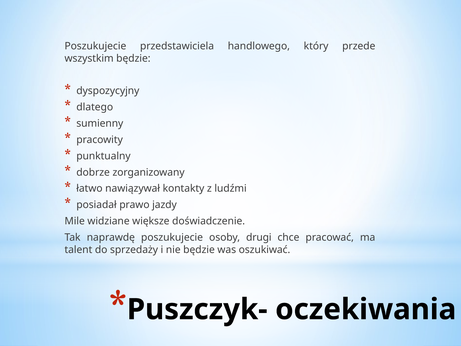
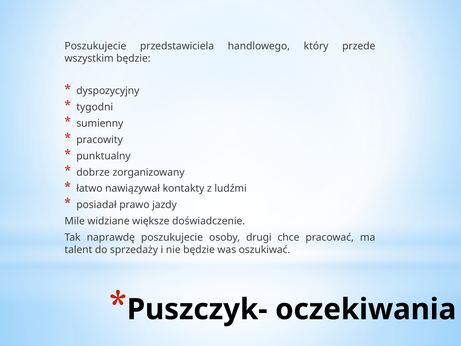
dlatego: dlatego -> tygodni
